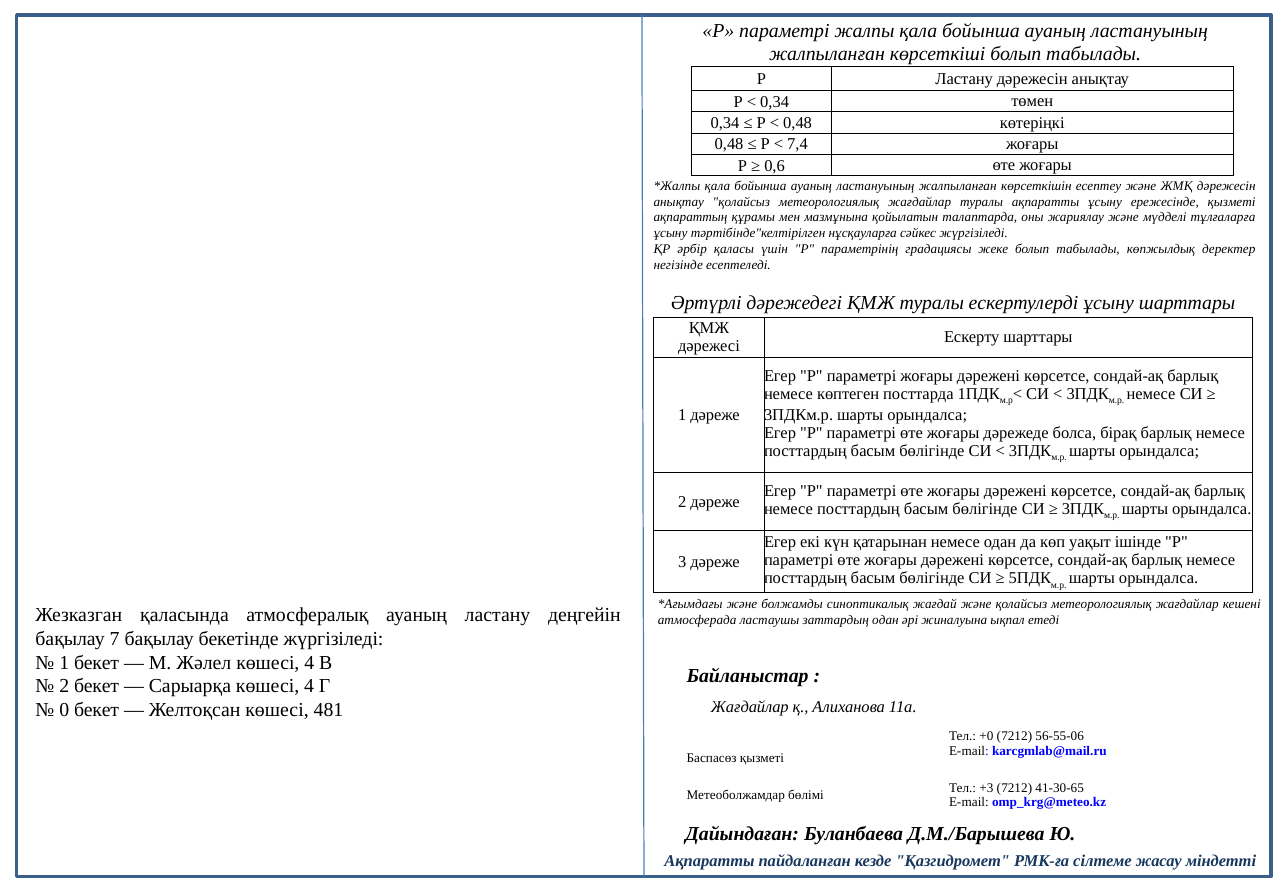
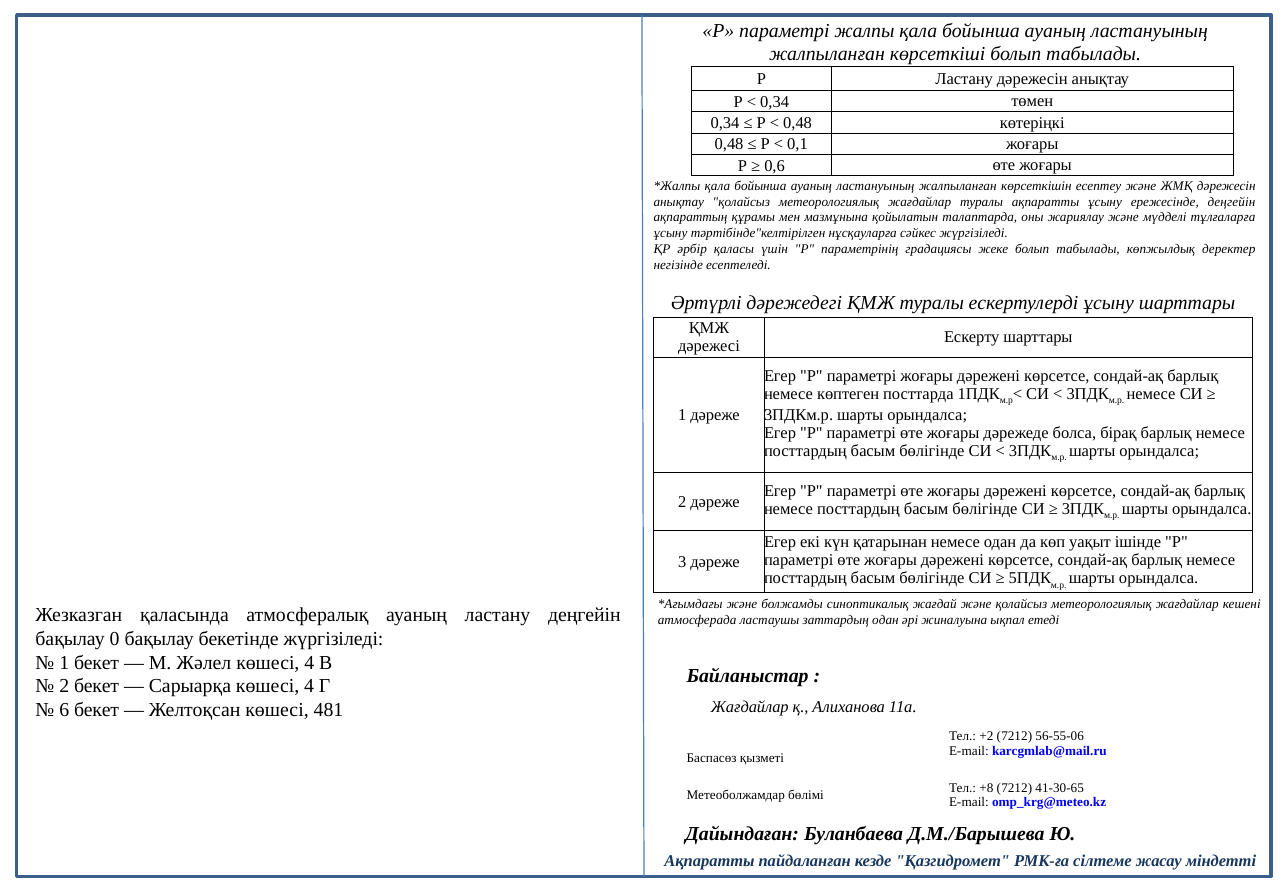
7,4: 7,4 -> 0,1
ережесінде қызметі: қызметі -> деңгейін
7: 7 -> 0
0: 0 -> 6
+0: +0 -> +2
+3: +3 -> +8
